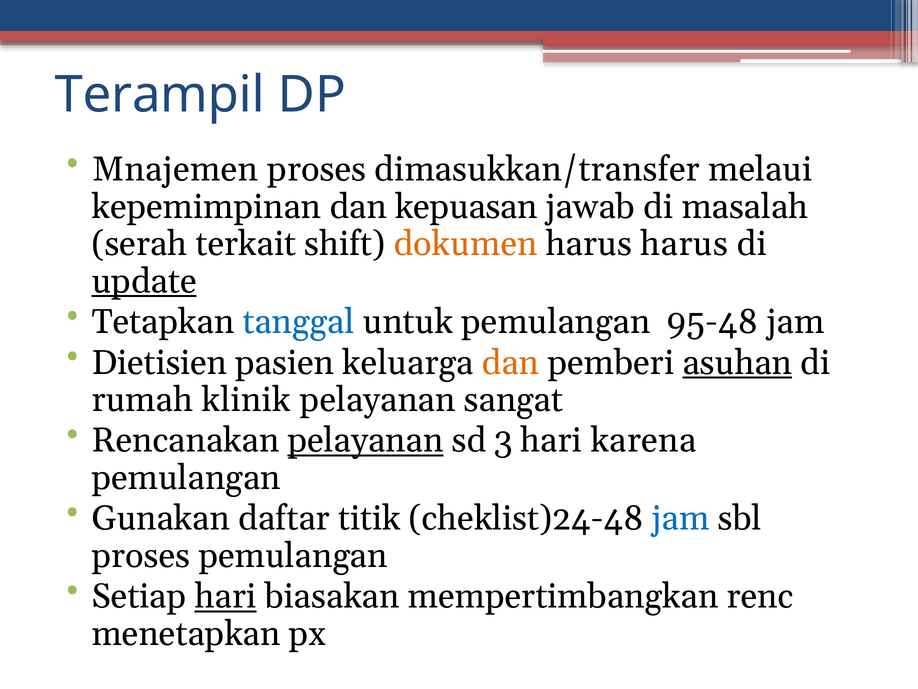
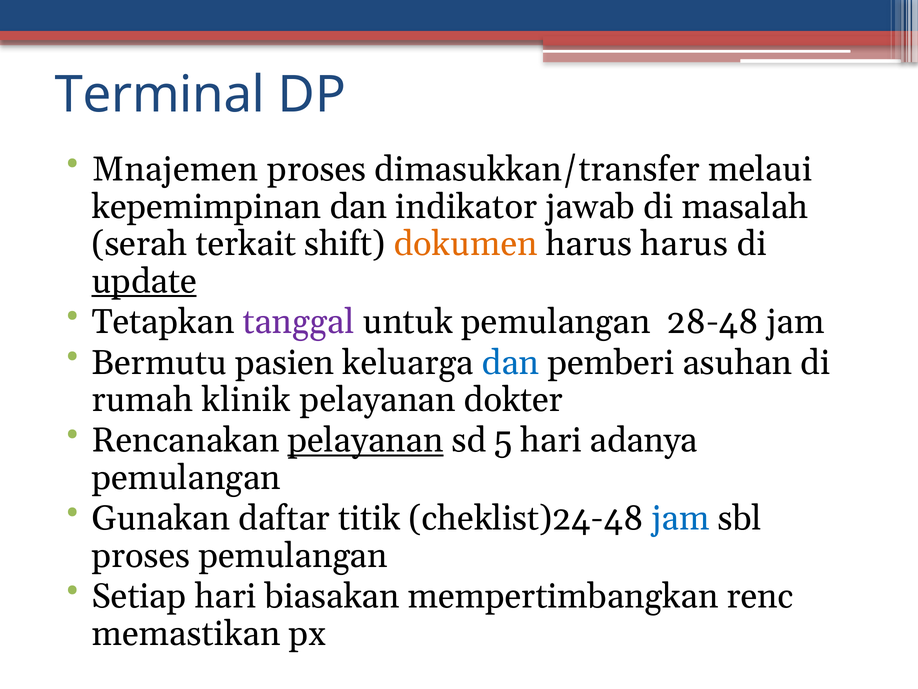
Terampil: Terampil -> Terminal
kepuasan: kepuasan -> indikator
tanggal colour: blue -> purple
95-48: 95-48 -> 28-48
Dietisien: Dietisien -> Bermutu
dan at (510, 362) colour: orange -> blue
asuhan underline: present -> none
sangat: sangat -> dokter
3: 3 -> 5
karena: karena -> adanya
hari at (225, 596) underline: present -> none
menetapkan: menetapkan -> memastikan
